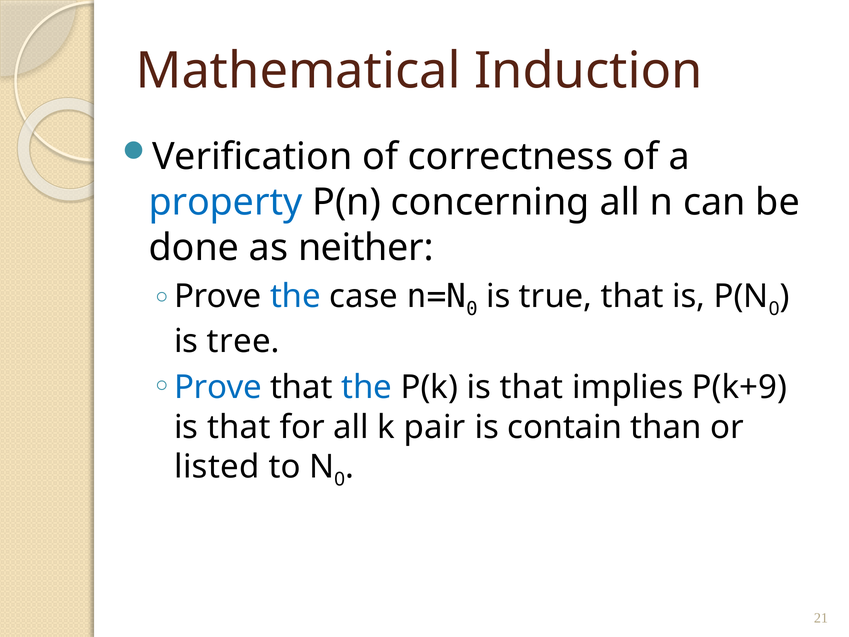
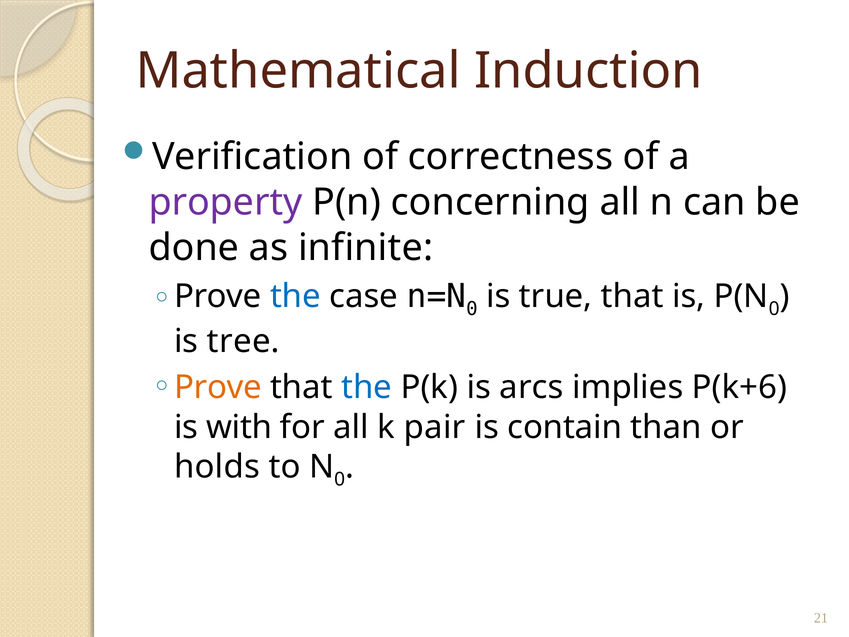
property colour: blue -> purple
neither: neither -> infinite
Prove at (218, 387) colour: blue -> orange
P(k is that: that -> arcs
P(k+9: P(k+9 -> P(k+6
that at (239, 427): that -> with
listed: listed -> holds
